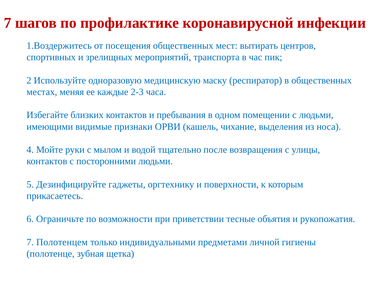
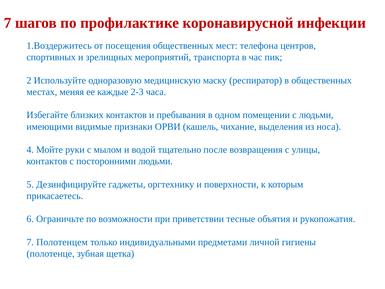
вытирать: вытирать -> телефона
